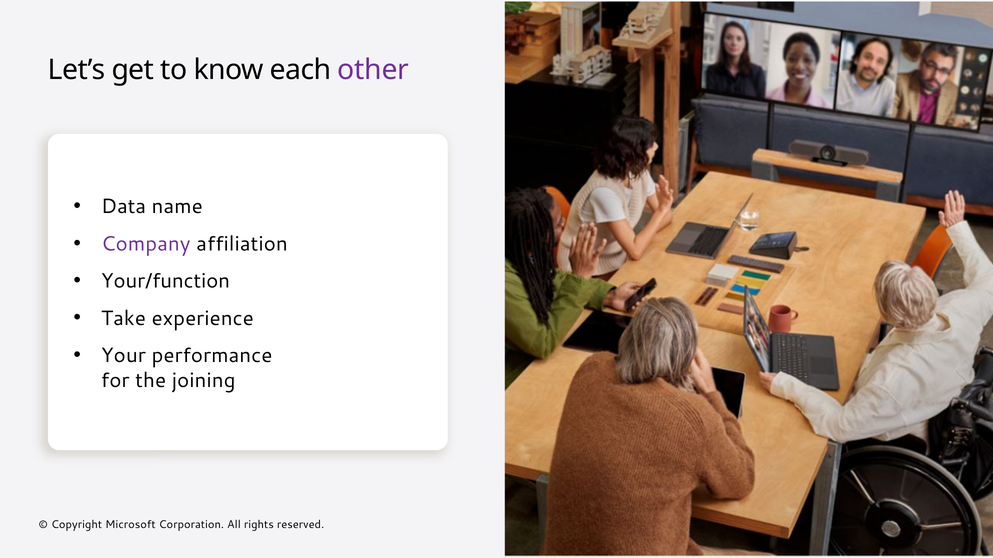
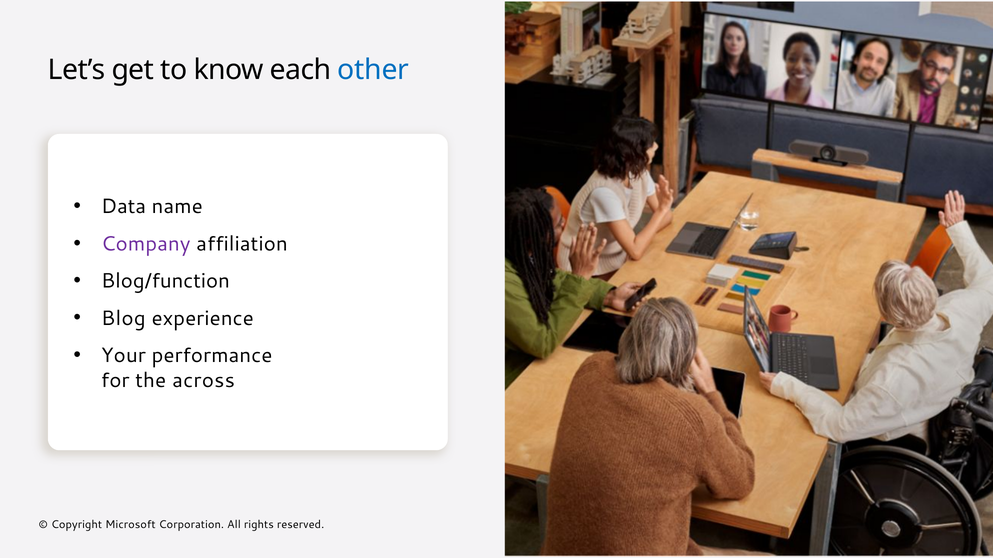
other colour: purple -> blue
Your/function: Your/function -> Blog/function
Take: Take -> Blog
joining: joining -> across
